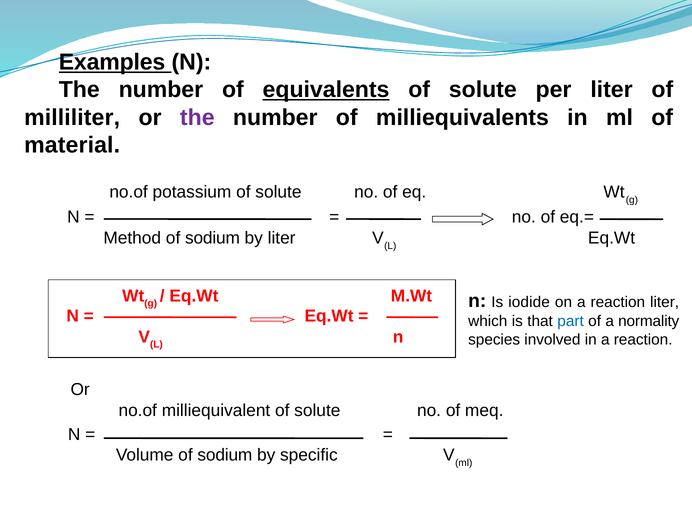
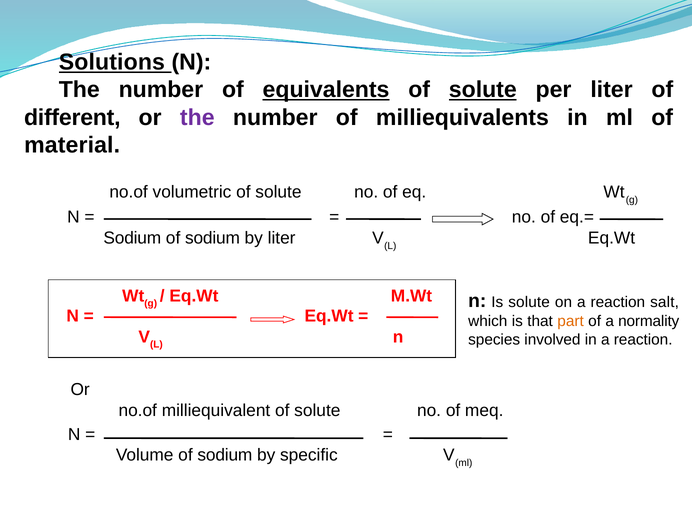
Examples: Examples -> Solutions
solute at (483, 90) underline: none -> present
milliliter: milliliter -> different
potassium: potassium -> volumetric
Method at (132, 238): Method -> Sodium
Is iodide: iodide -> solute
reaction liter: liter -> salt
part colour: blue -> orange
